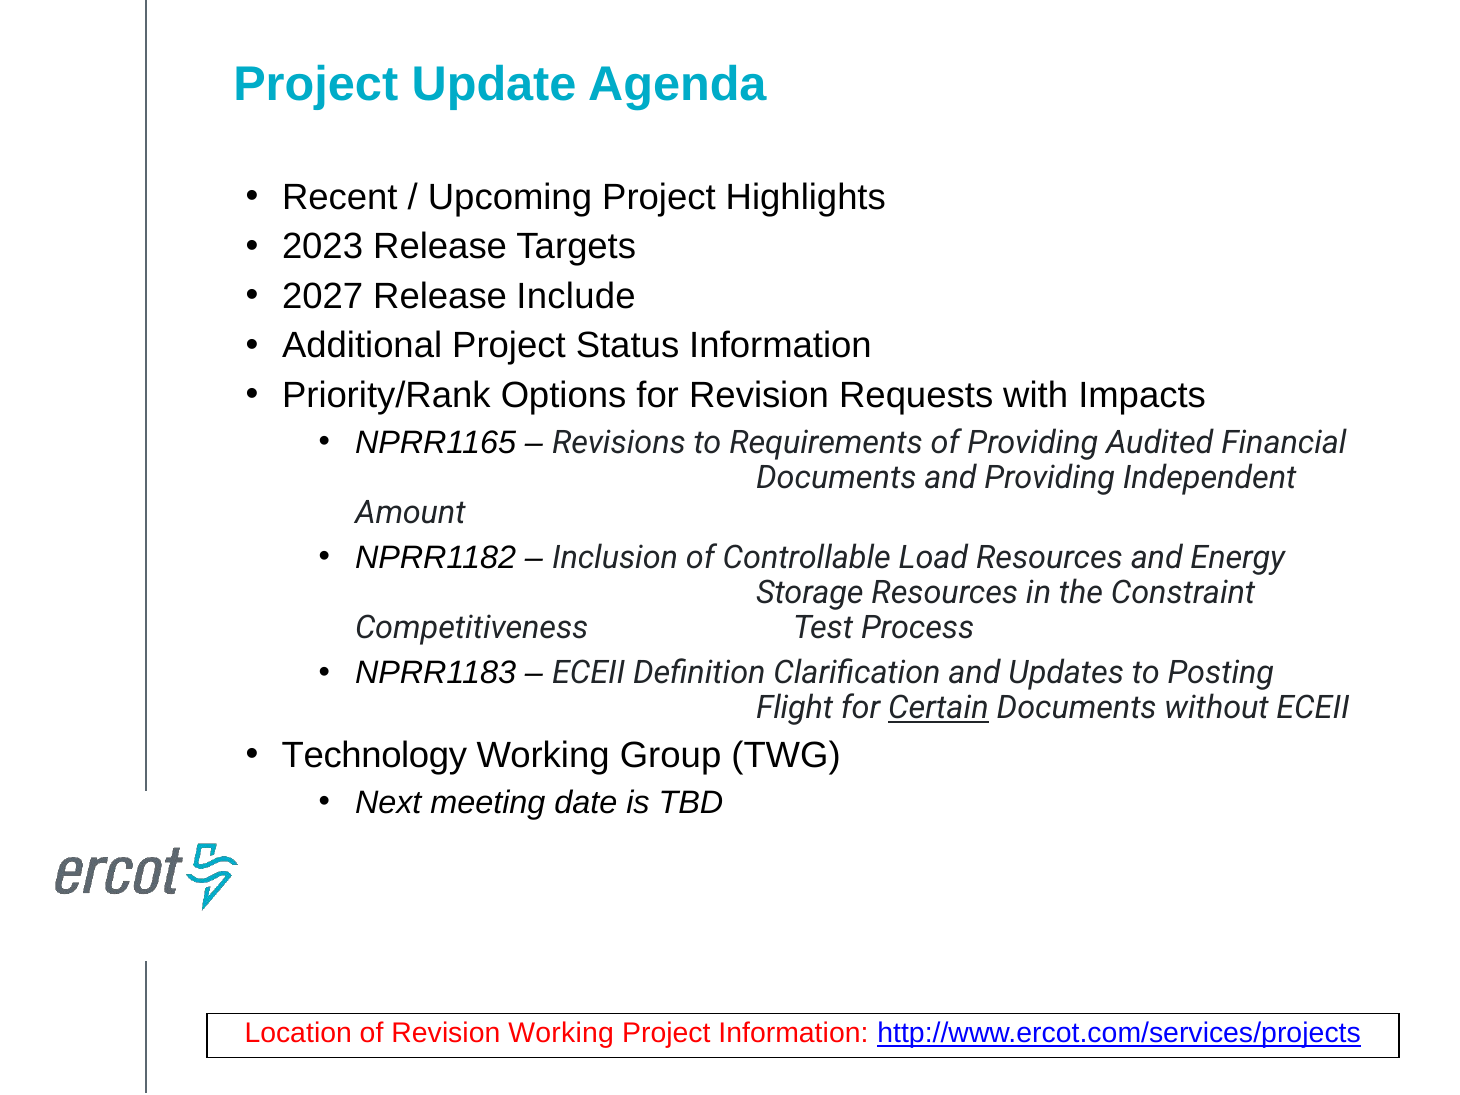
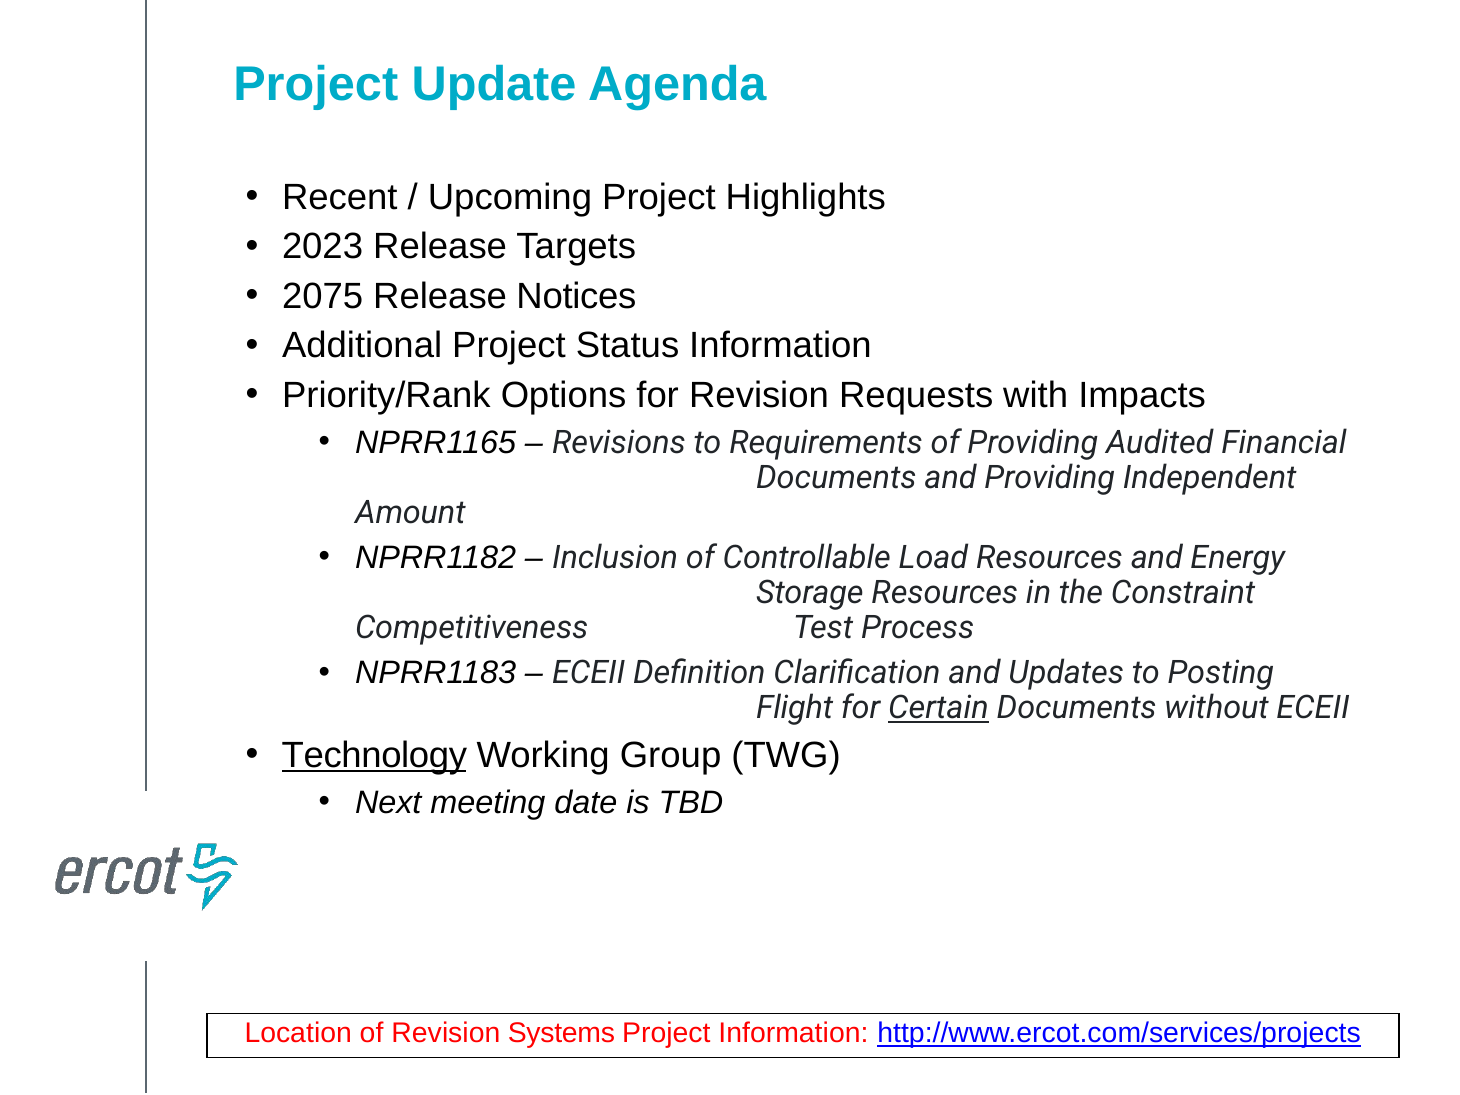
2027: 2027 -> 2075
Include: Include -> Notices
Technology underline: none -> present
Revision Working: Working -> Systems
